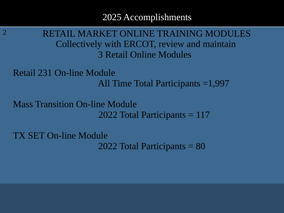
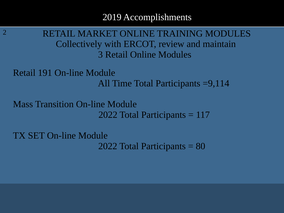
2025: 2025 -> 2019
231: 231 -> 191
=1,997: =1,997 -> =9,114
